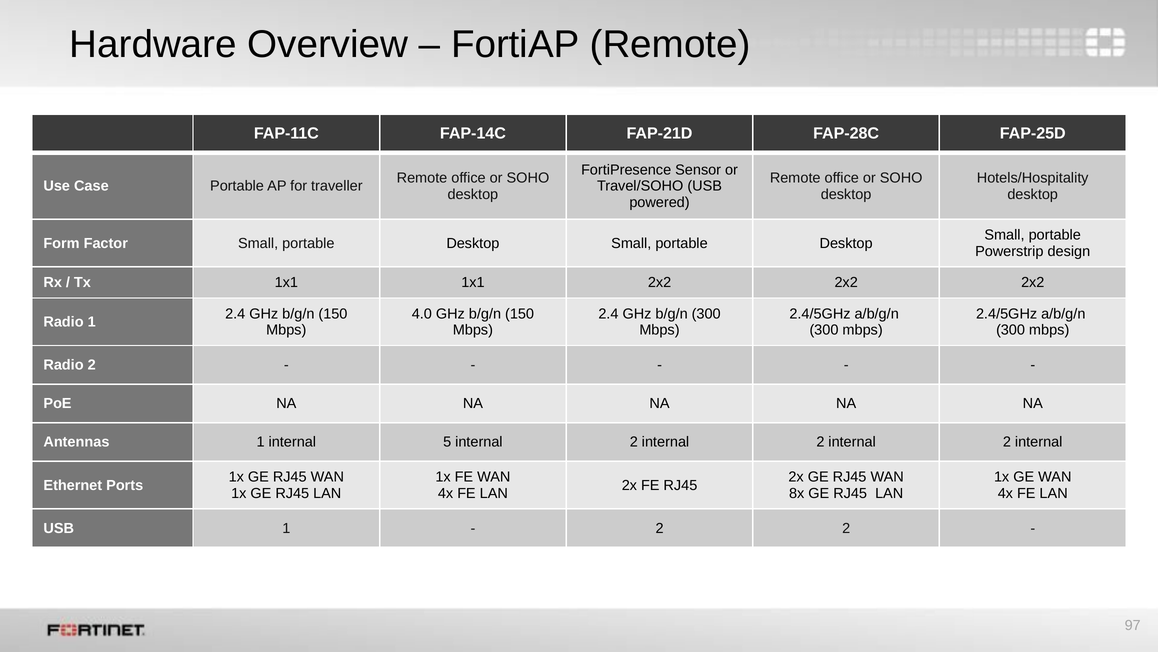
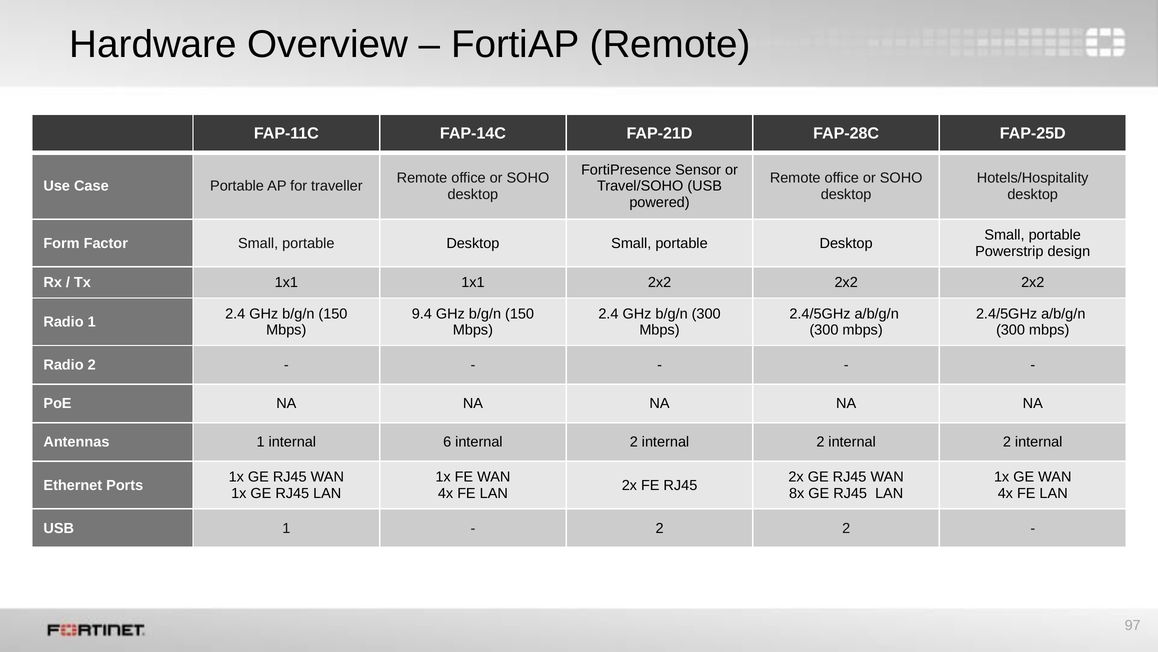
4.0: 4.0 -> 9.4
5: 5 -> 6
